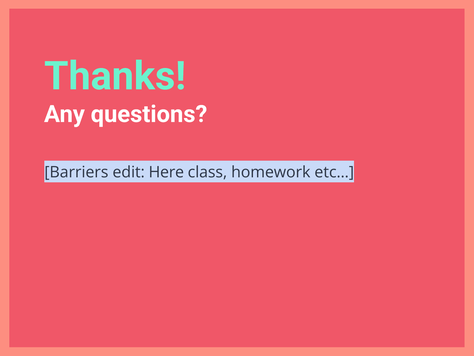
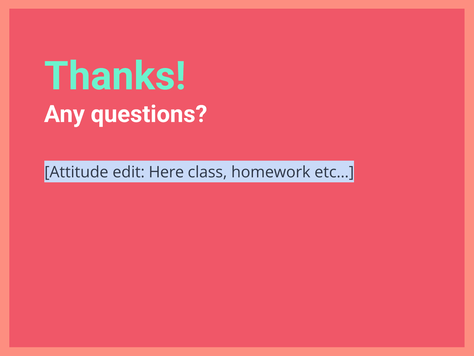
Barriers: Barriers -> Attitude
